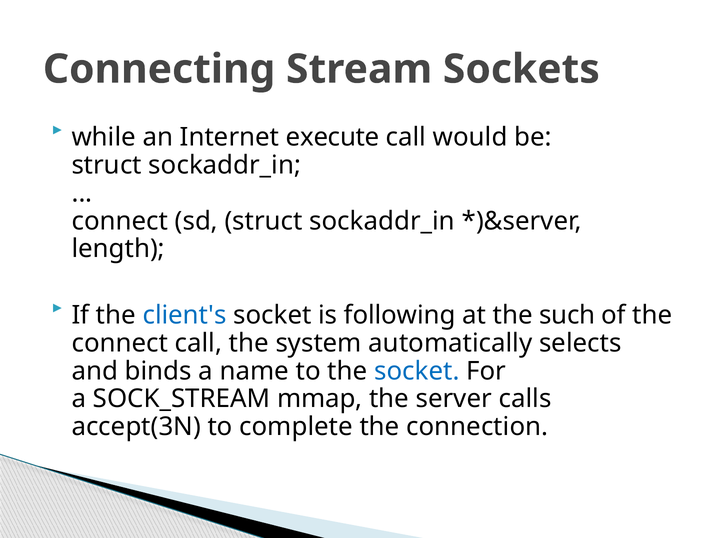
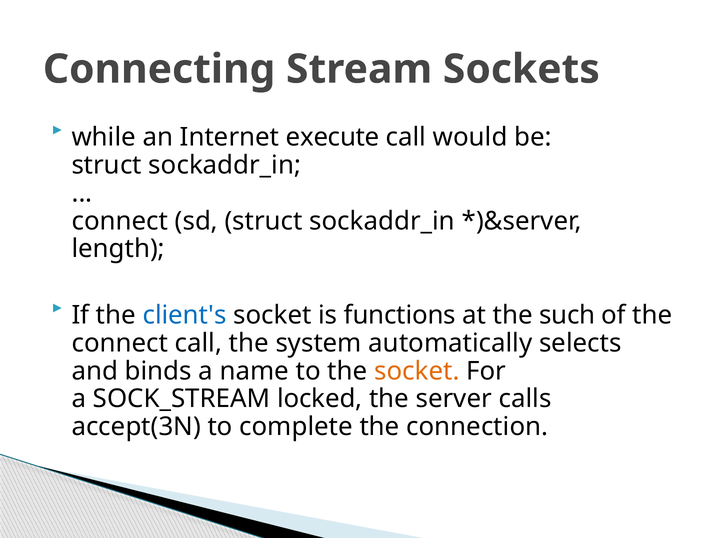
following: following -> functions
socket at (417, 371) colour: blue -> orange
mmap: mmap -> locked
